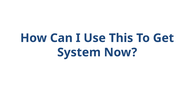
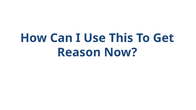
System: System -> Reason
